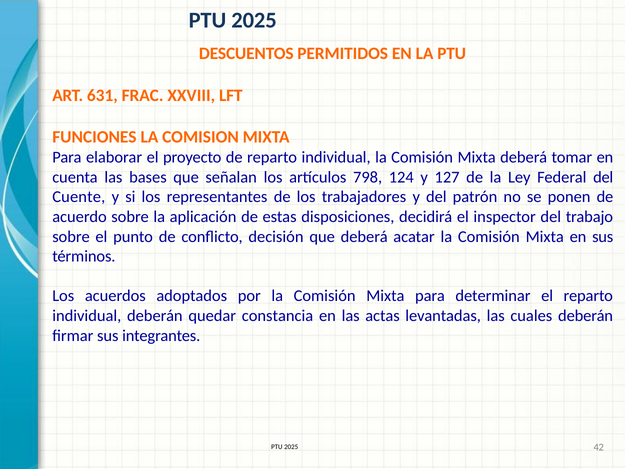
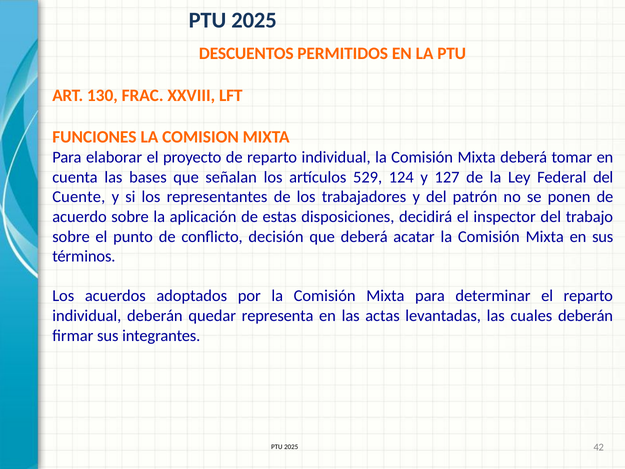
631: 631 -> 130
798: 798 -> 529
constancia: constancia -> representa
